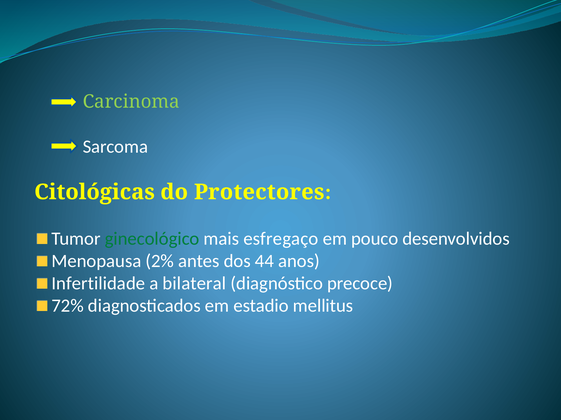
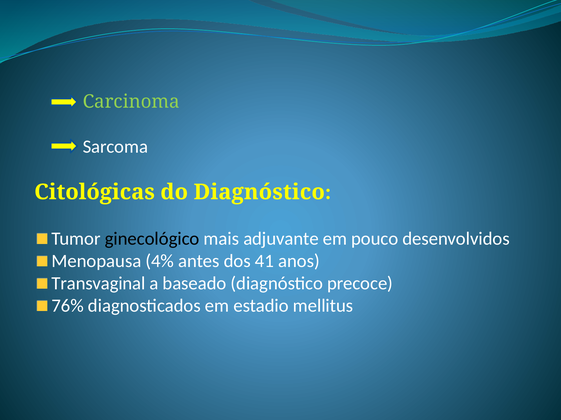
do Protectores: Protectores -> Diagnóstico
ginecológico colour: green -> black
esfregaço: esfregaço -> adjuvante
2%: 2% -> 4%
44: 44 -> 41
Infertilidade: Infertilidade -> Transvaginal
bilateral: bilateral -> baseado
72%: 72% -> 76%
